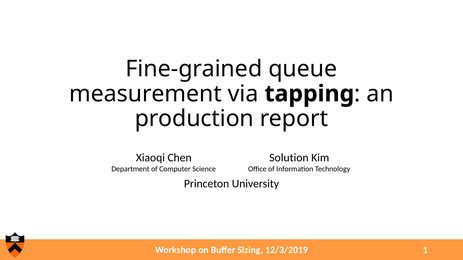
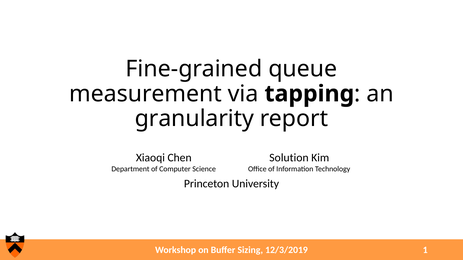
production: production -> granularity
